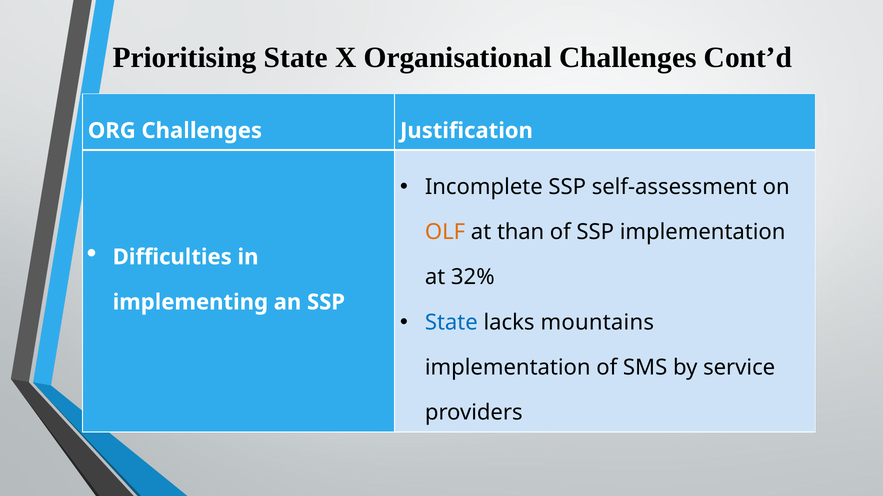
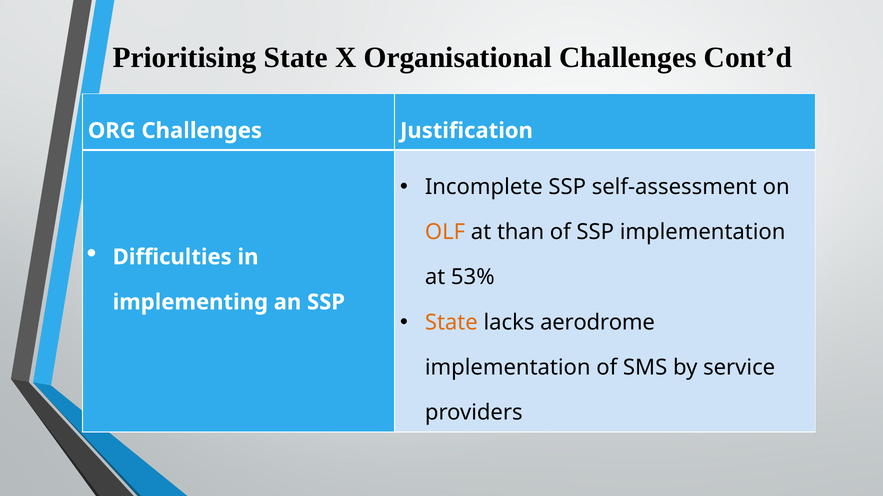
32%: 32% -> 53%
State at (451, 323) colour: blue -> orange
mountains: mountains -> aerodrome
